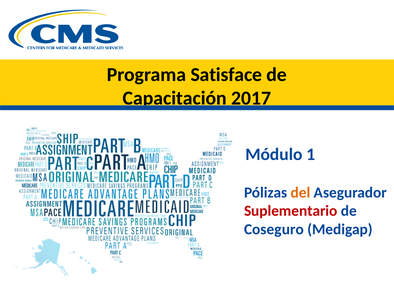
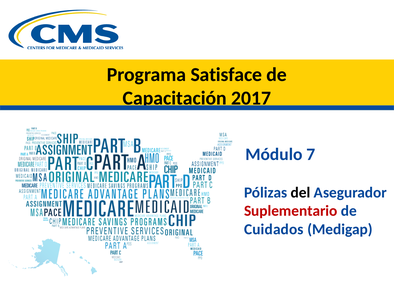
1: 1 -> 7
del colour: orange -> black
Coseguro: Coseguro -> Cuidados
